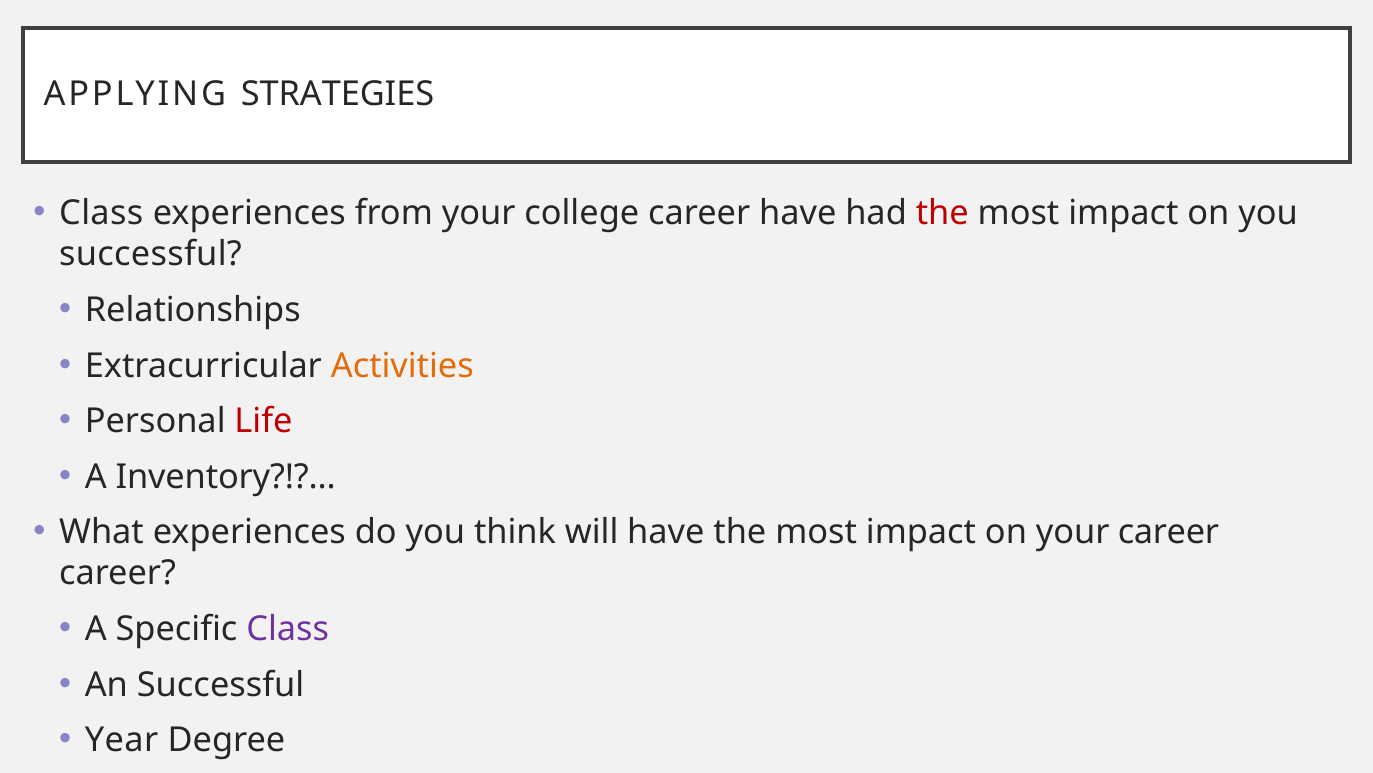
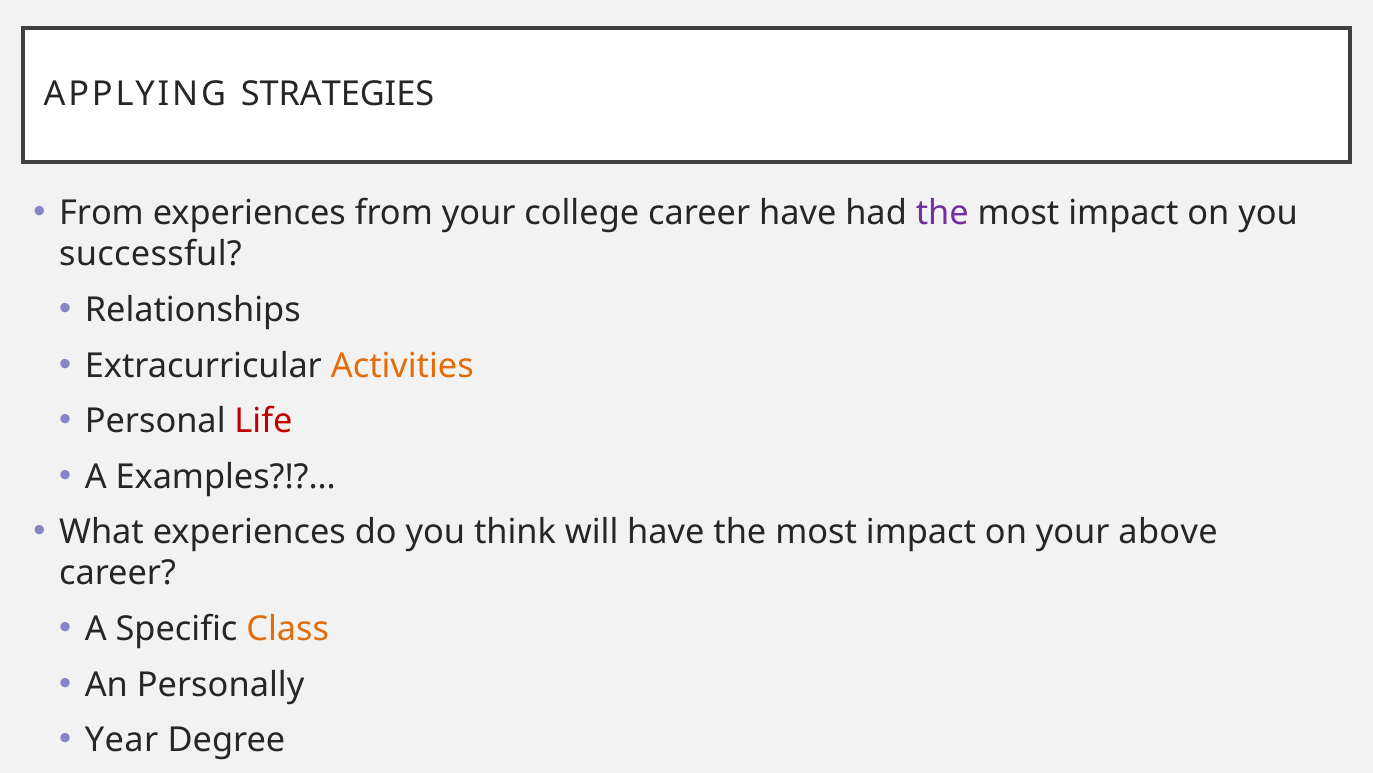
Class at (101, 213): Class -> From
the at (942, 213) colour: red -> purple
Inventory?!?…: Inventory?!?… -> Examples?!?…
your career: career -> above
Class at (288, 629) colour: purple -> orange
An Successful: Successful -> Personally
